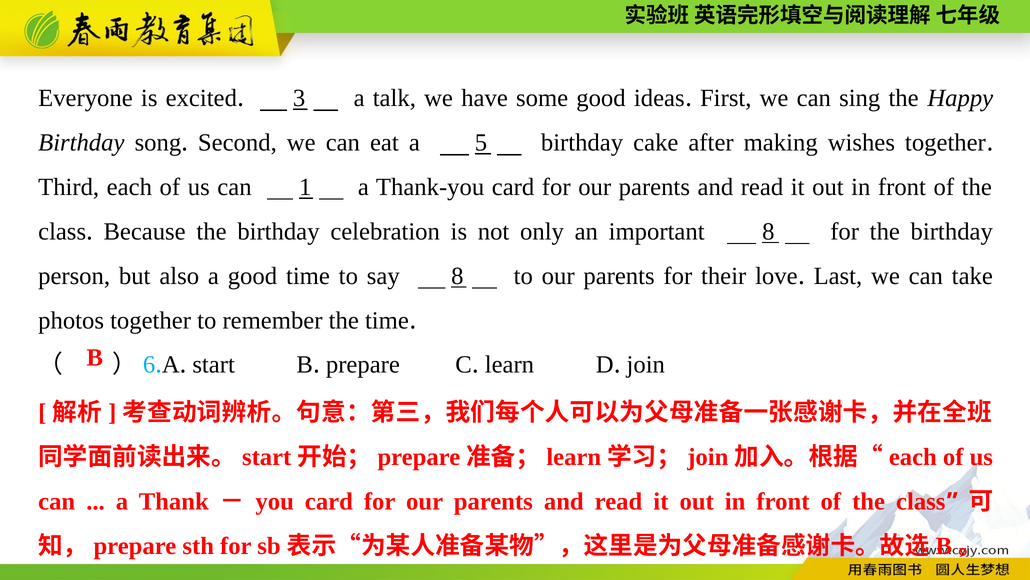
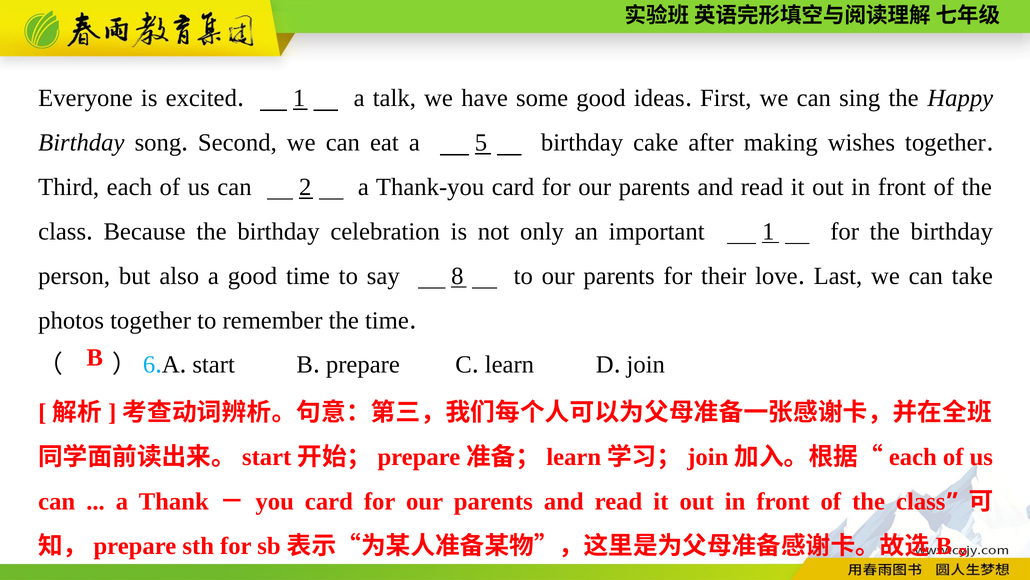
3 at (299, 98): 3 -> 1
1: 1 -> 2
important 8: 8 -> 1
